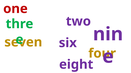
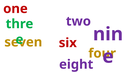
six colour: purple -> red
